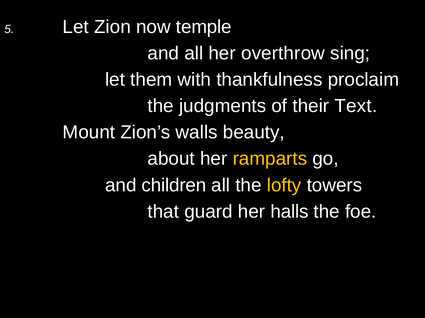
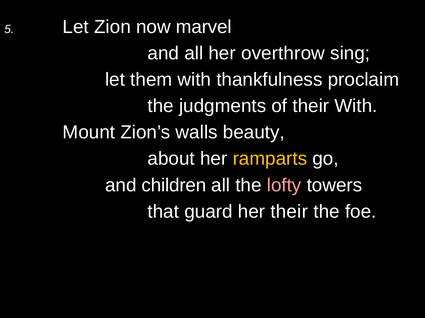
temple: temple -> marvel
their Text: Text -> With
lofty colour: yellow -> pink
her halls: halls -> their
